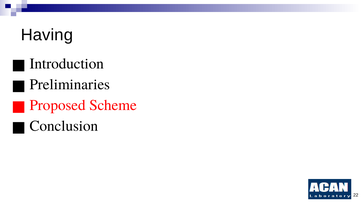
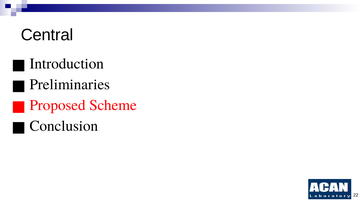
Having: Having -> Central
